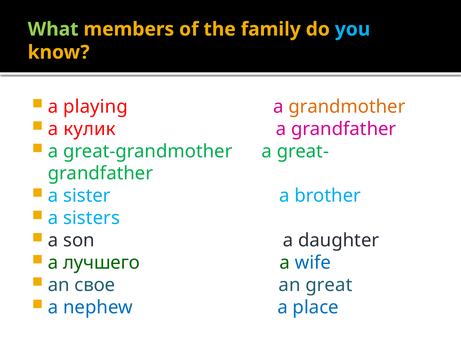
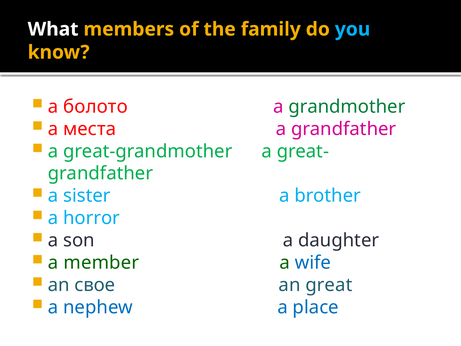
What colour: light green -> white
playing: playing -> болото
grandmother colour: orange -> green
кулик: кулик -> места
sisters: sisters -> horror
лучшего: лучшего -> member
